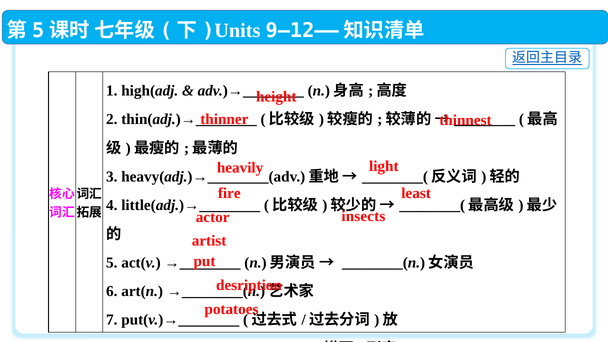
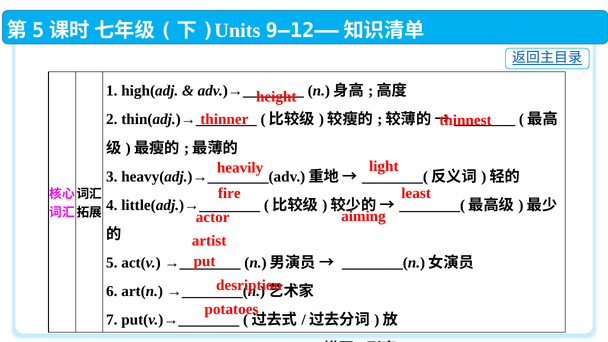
insects: insects -> aiming
